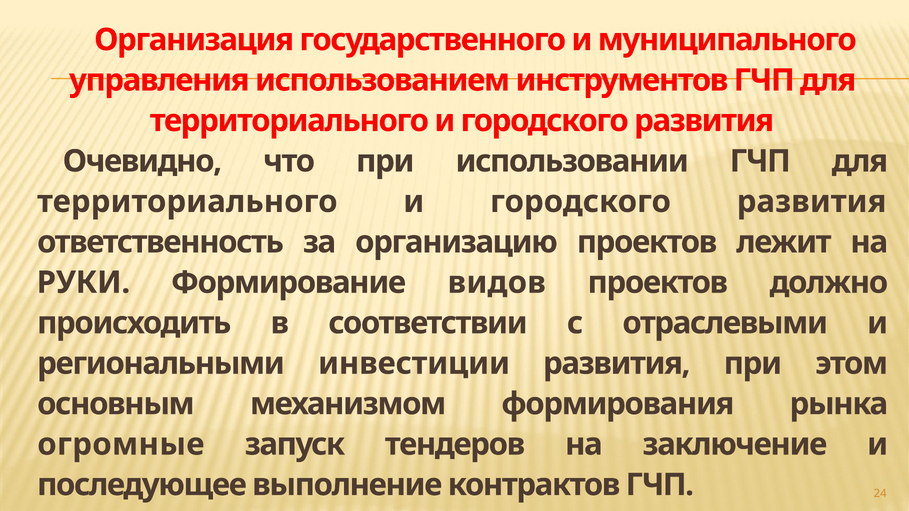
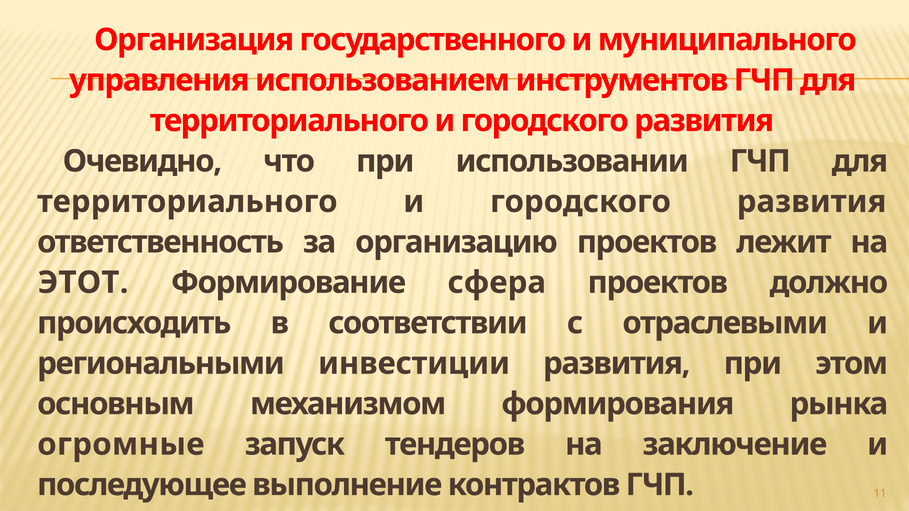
РУКИ: РУКИ -> ЭТОТ
видов: видов -> сфера
24: 24 -> 11
